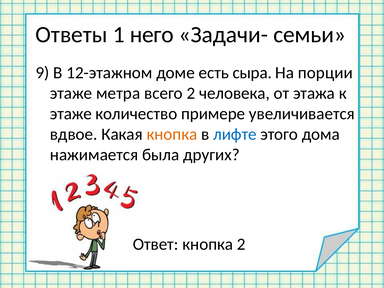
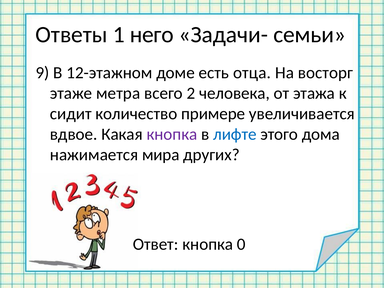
сыра: сыра -> отца
порции: порции -> восторг
этаже at (71, 114): этаже -> сидит
кнопка at (172, 134) colour: orange -> purple
была: была -> мира
кнопка 2: 2 -> 0
